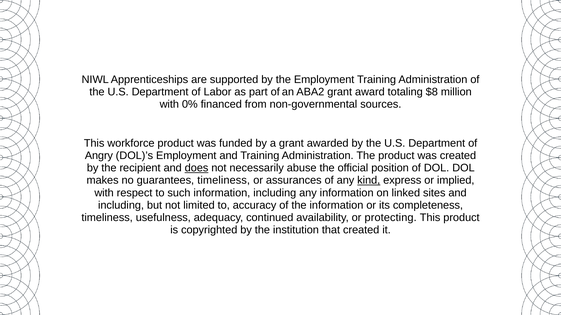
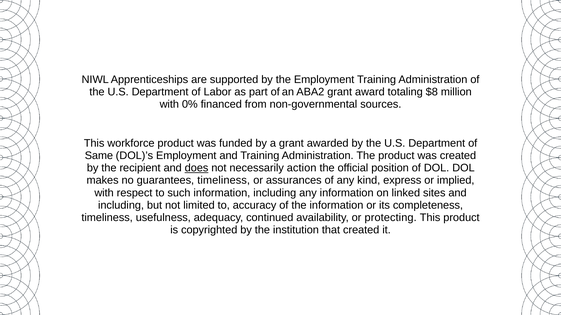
Angry: Angry -> Same
abuse: abuse -> action
kind underline: present -> none
